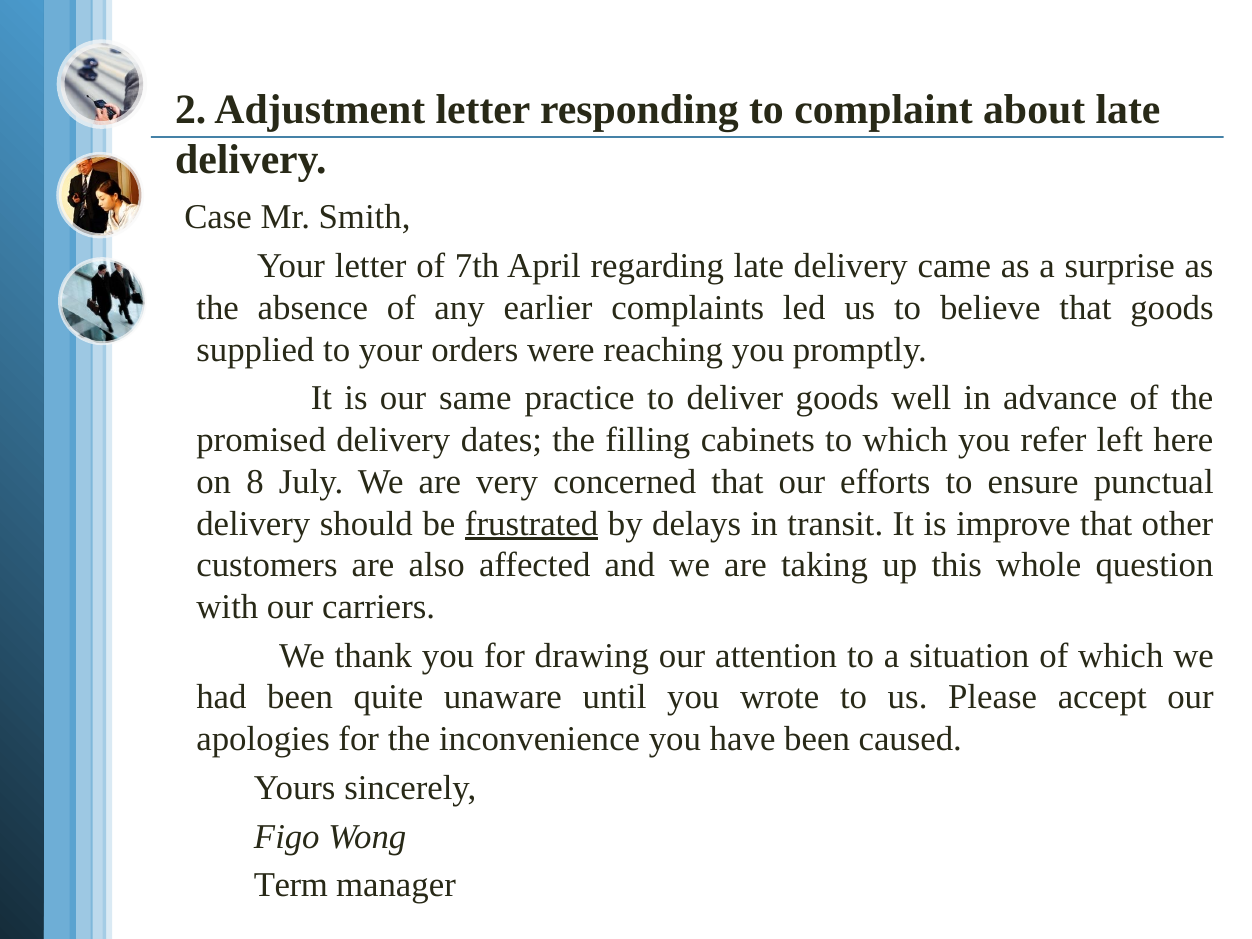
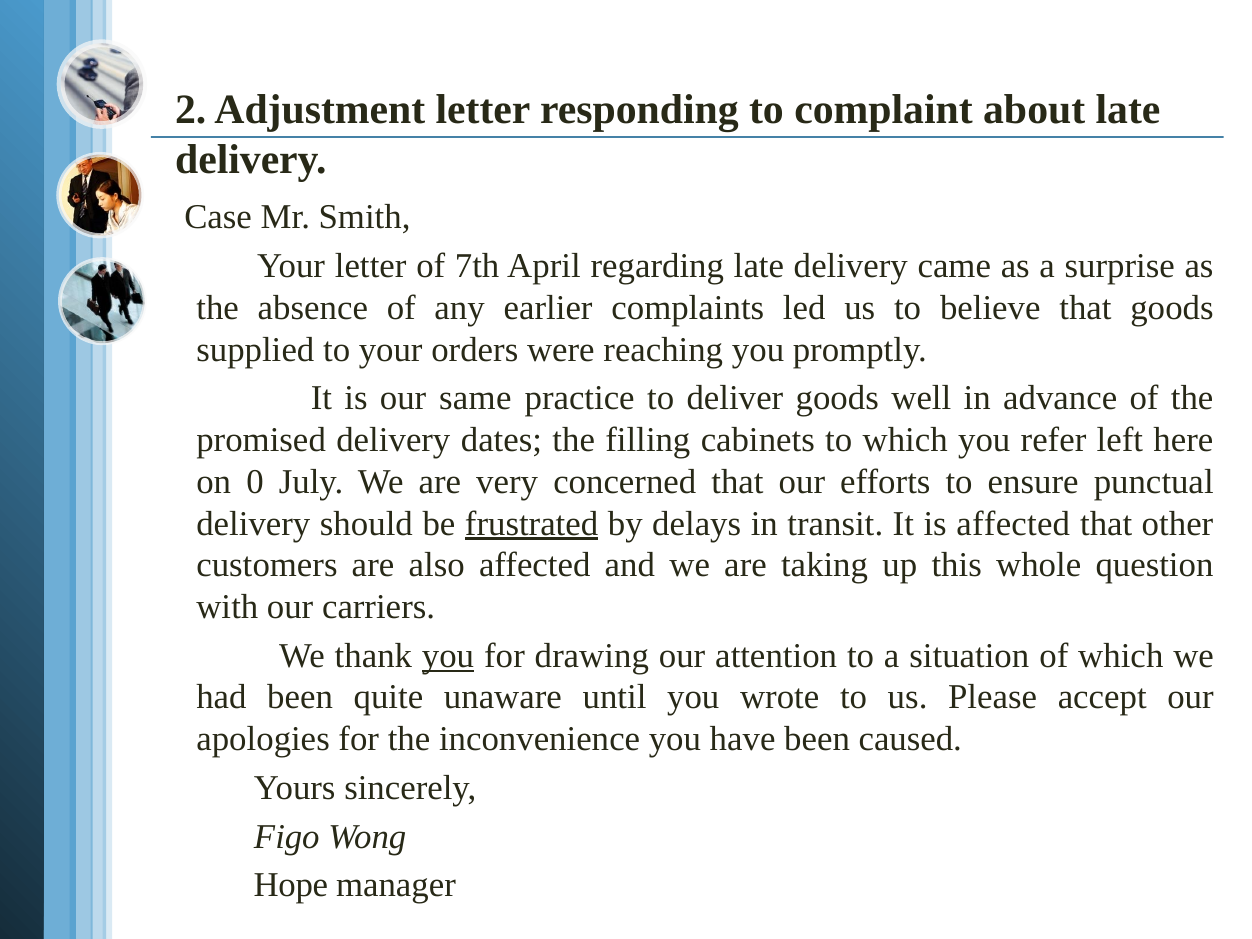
8: 8 -> 0
is improve: improve -> affected
you at (448, 656) underline: none -> present
Term: Term -> Hope
